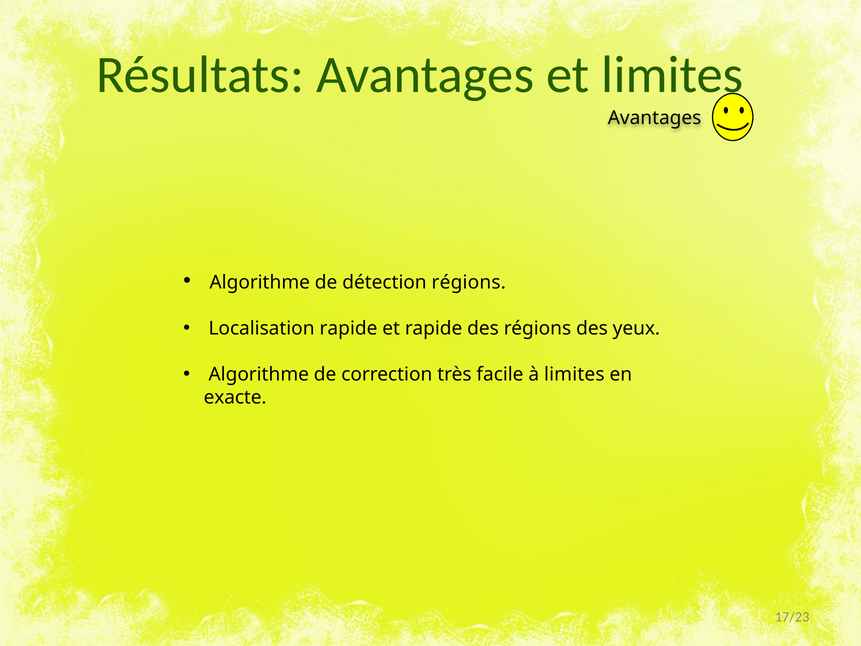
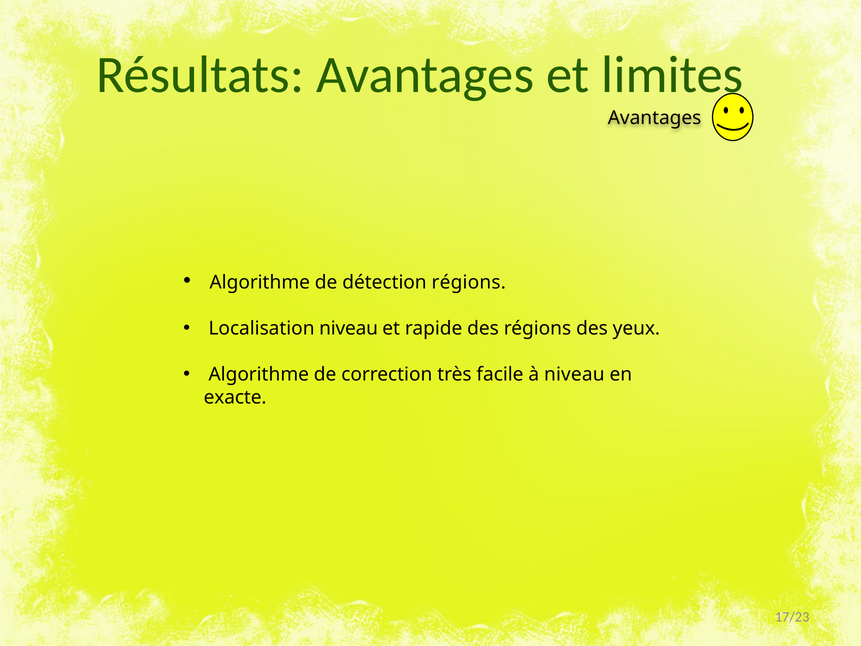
Localisation rapide: rapide -> niveau
à limites: limites -> niveau
